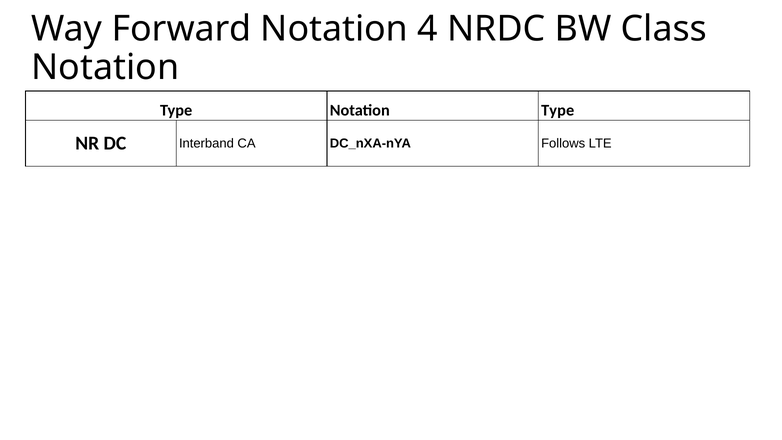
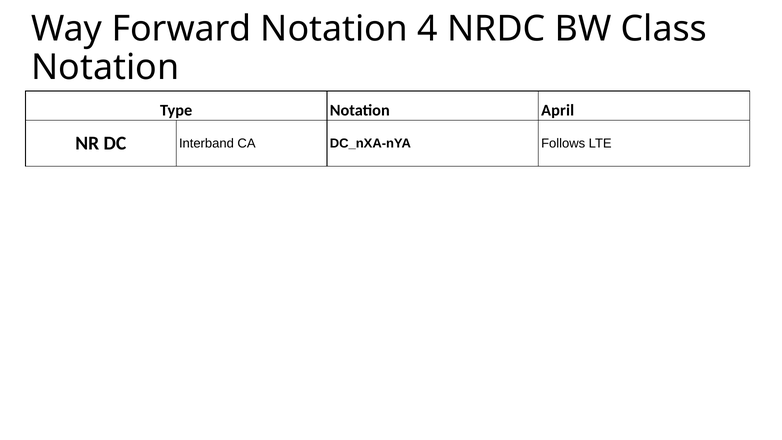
Type Notation Type: Type -> April
